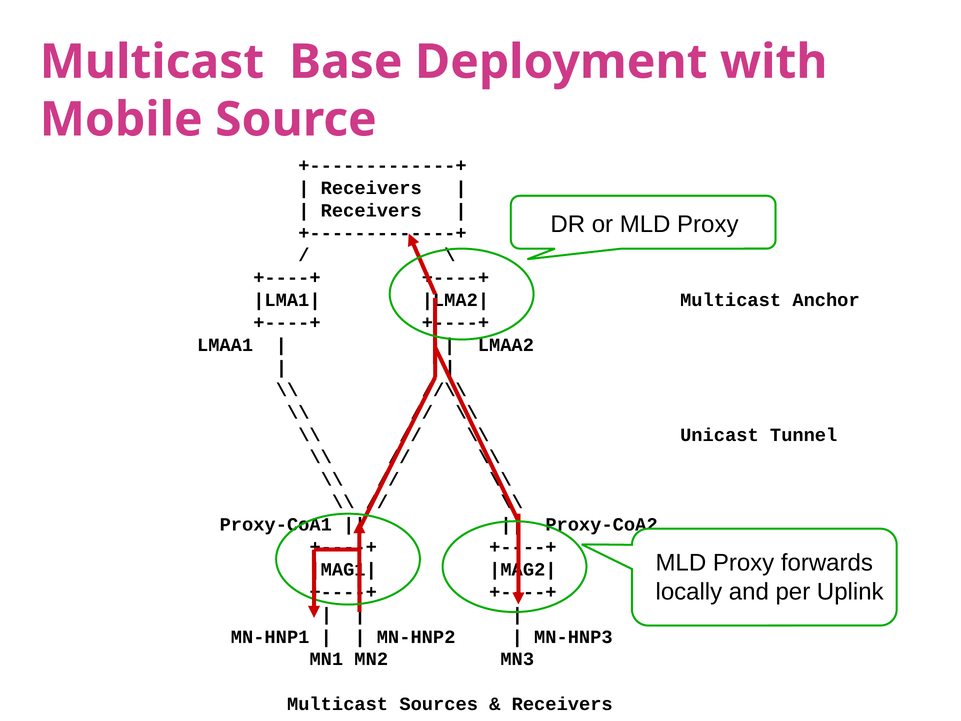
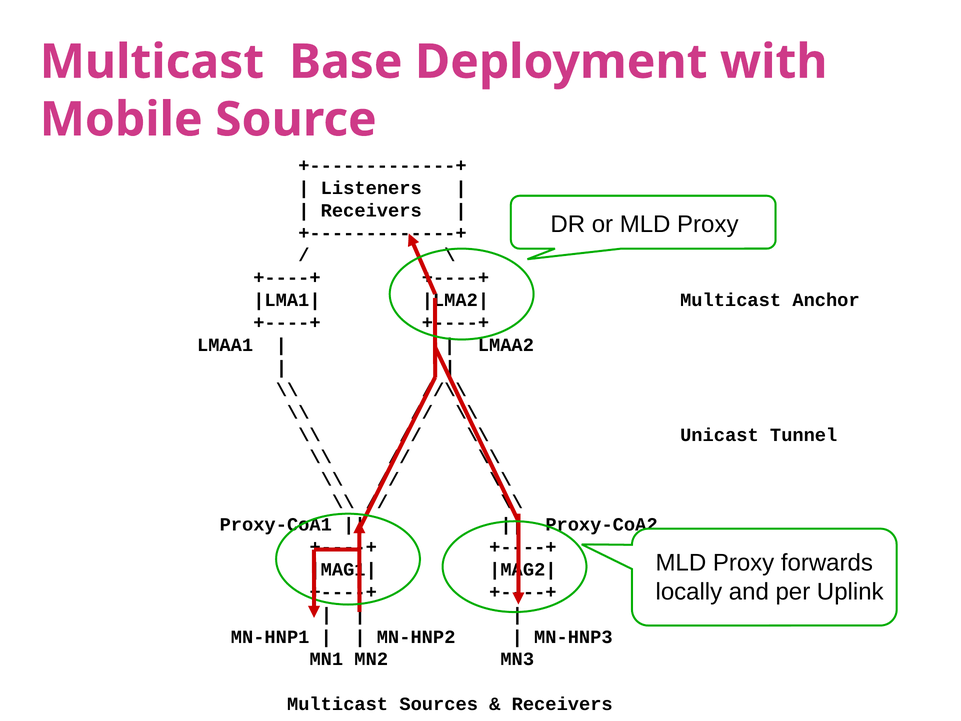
Receivers at (371, 188): Receivers -> Listeners
